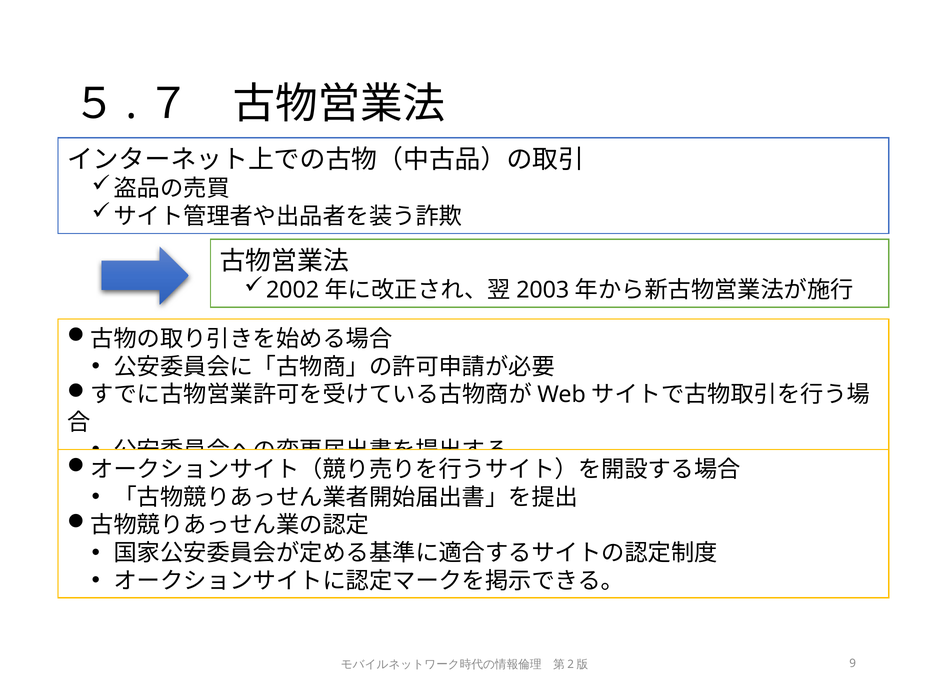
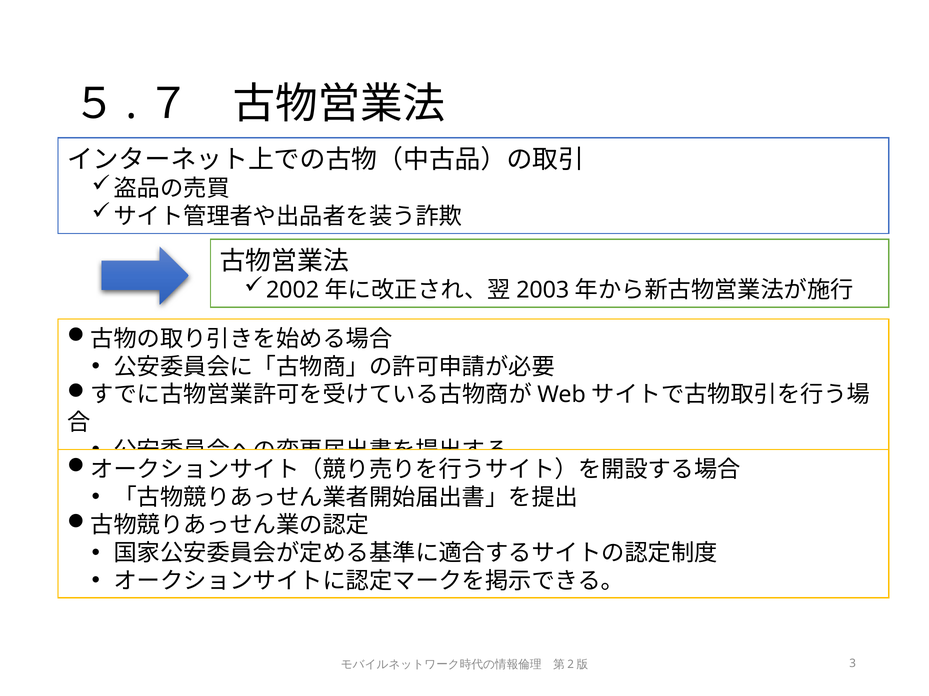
9: 9 -> 3
